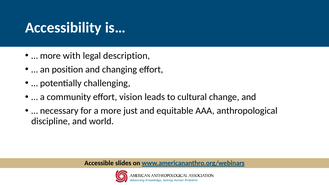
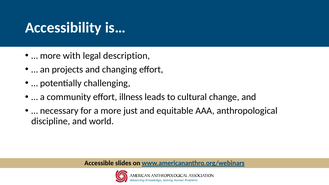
position: position -> projects
vision: vision -> illness
